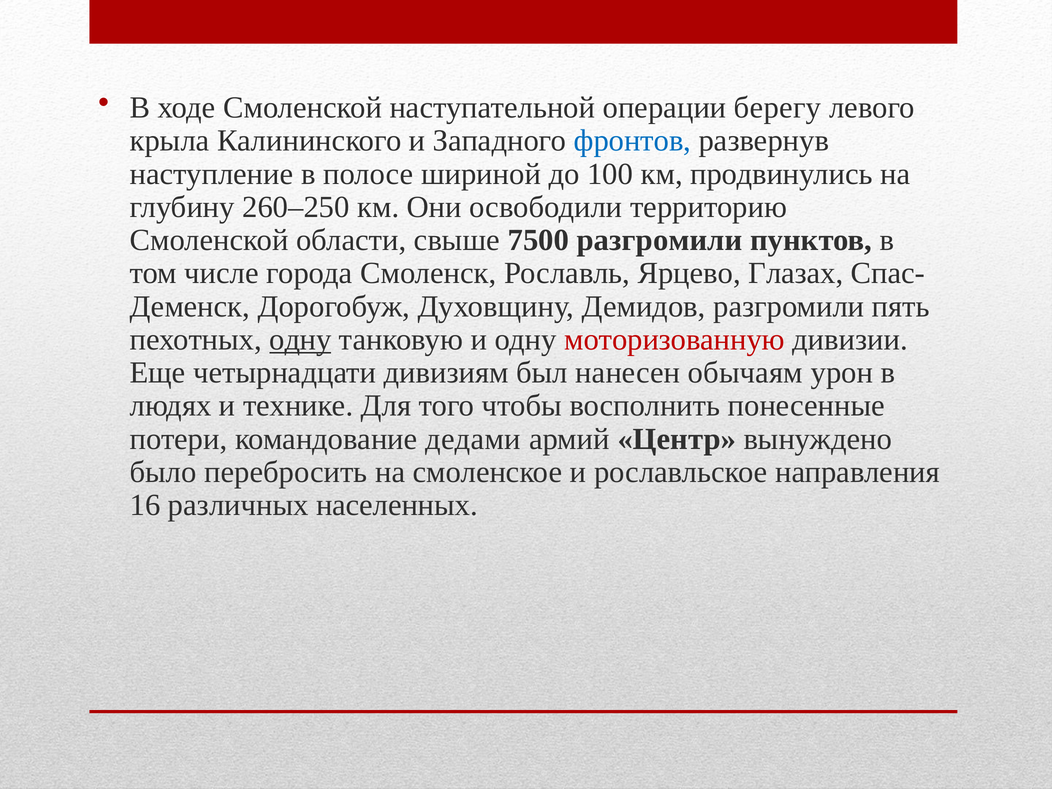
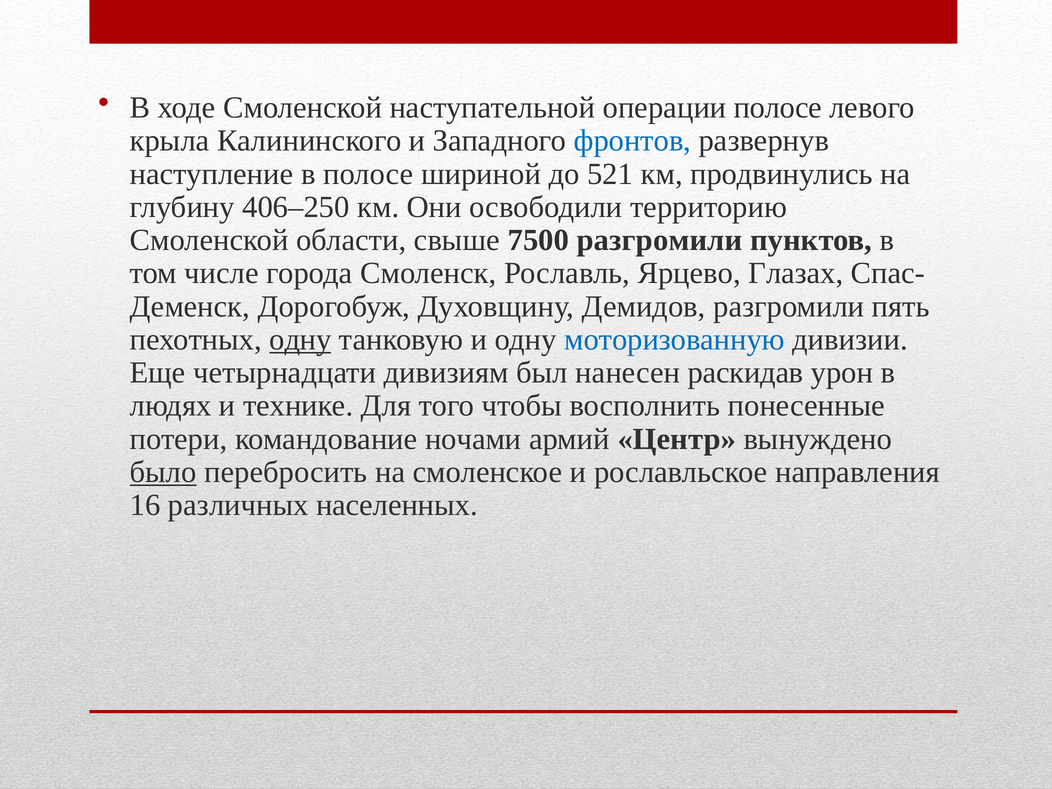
операции берегу: берегу -> полосе
100: 100 -> 521
260–250: 260–250 -> 406–250
моторизованную colour: red -> blue
обычаям: обычаям -> раскидав
дедами: дедами -> ночами
было underline: none -> present
